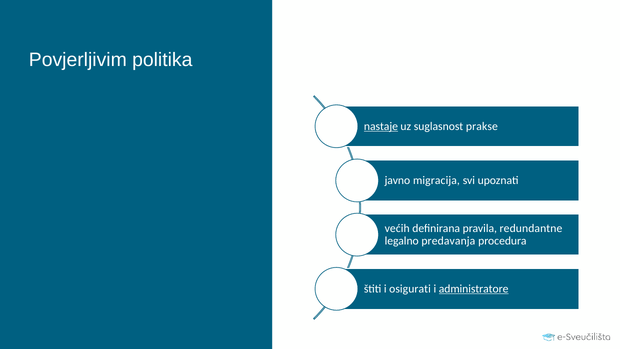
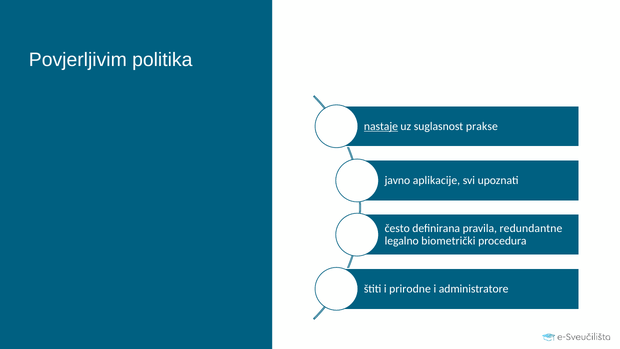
migracija: migracija -> aplikacije
većih: većih -> često
predavanja: predavanja -> biometrički
osigurati: osigurati -> prirodne
administratore underline: present -> none
